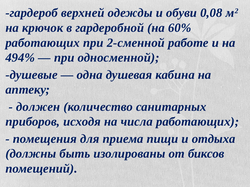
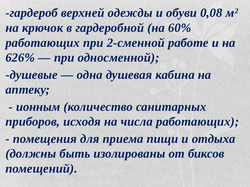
494%: 494% -> 626%
должен: должен -> ионным
